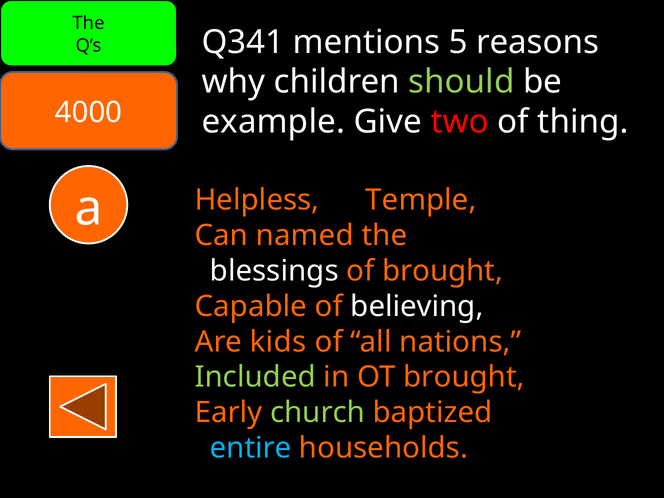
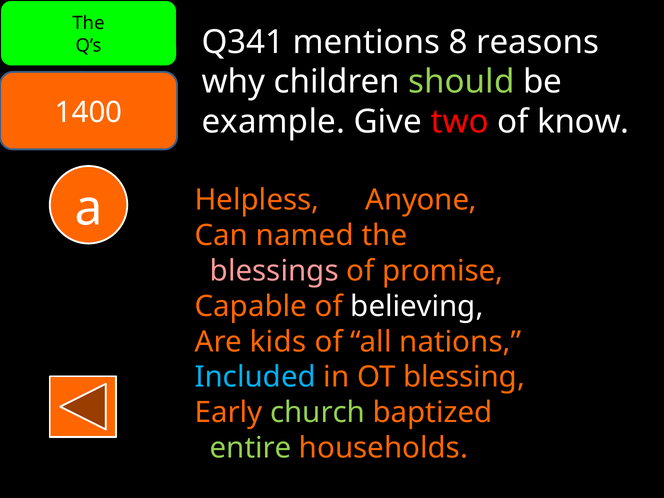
5: 5 -> 8
4000: 4000 -> 1400
thing: thing -> know
Temple: Temple -> Anyone
blessings colour: white -> pink
of brought: brought -> promise
Included colour: light green -> light blue
OT brought: brought -> blessing
entire colour: light blue -> light green
